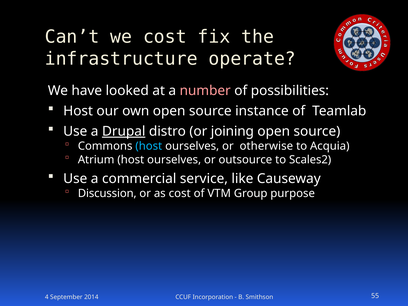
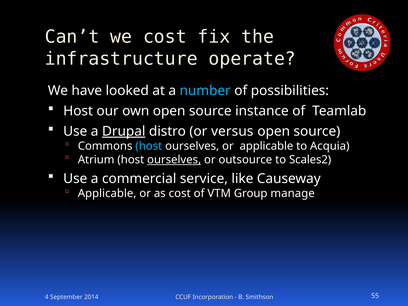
number colour: pink -> light blue
joining: joining -> versus
or otherwise: otherwise -> applicable
ourselves at (174, 160) underline: none -> present
Discussion at (107, 194): Discussion -> Applicable
purpose: purpose -> manage
